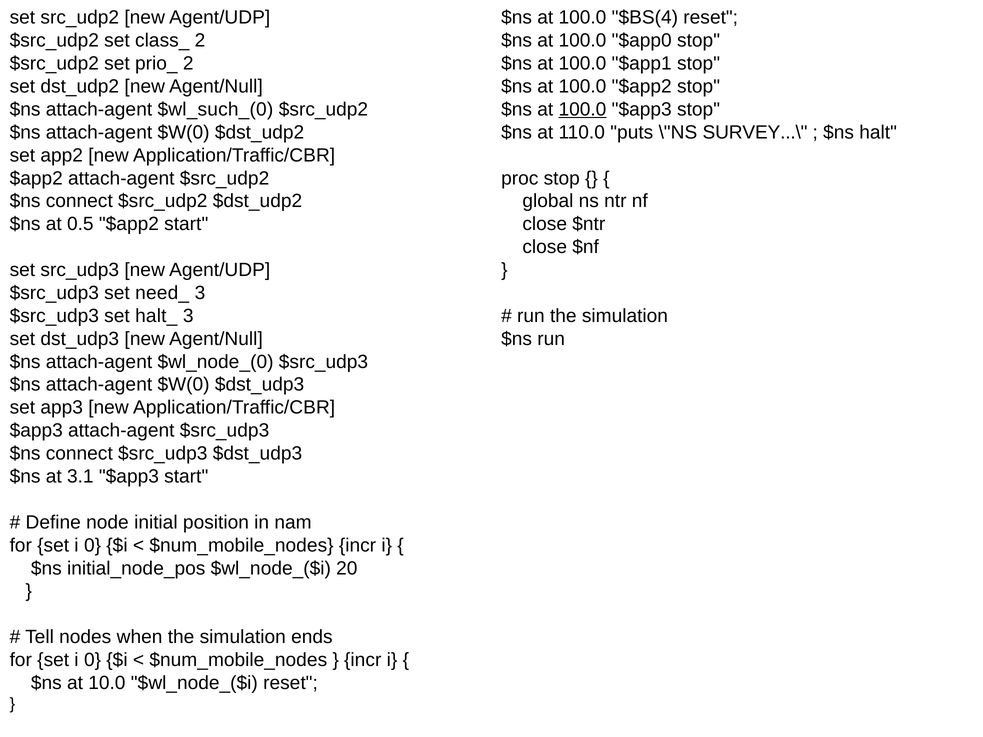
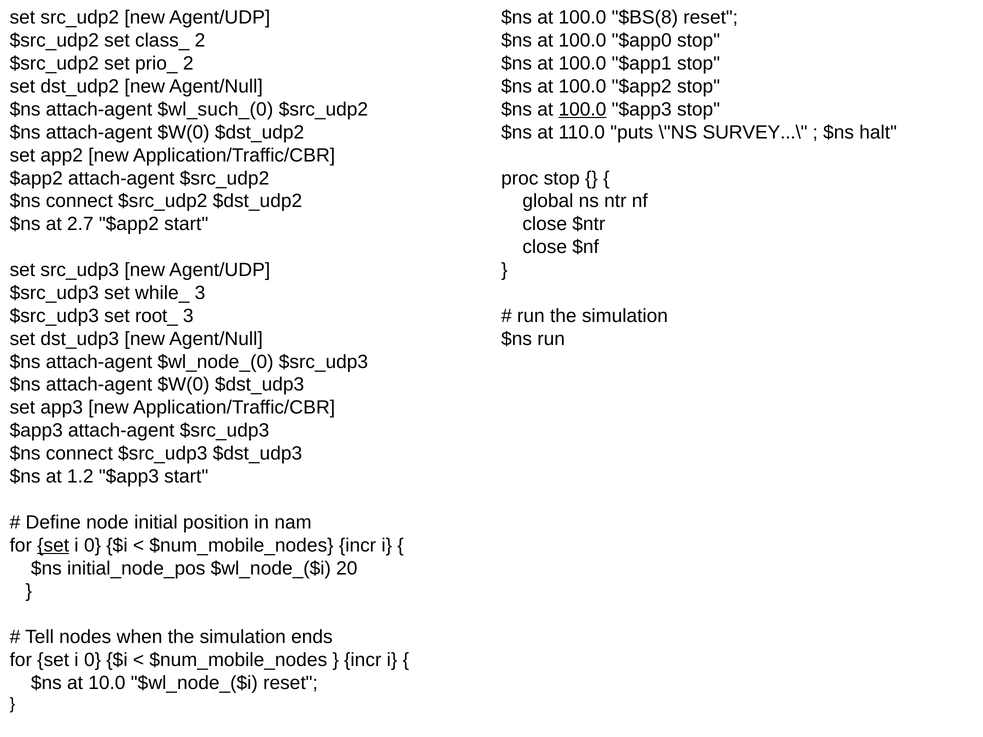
$BS(4: $BS(4 -> $BS(8
0.5: 0.5 -> 2.7
need_: need_ -> while_
halt_: halt_ -> root_
3.1: 3.1 -> 1.2
set at (53, 545) underline: none -> present
